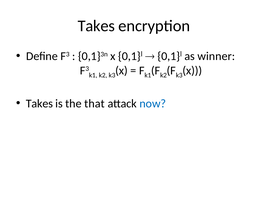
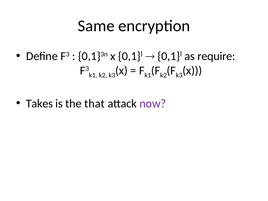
Takes at (96, 26): Takes -> Same
winner: winner -> require
now colour: blue -> purple
